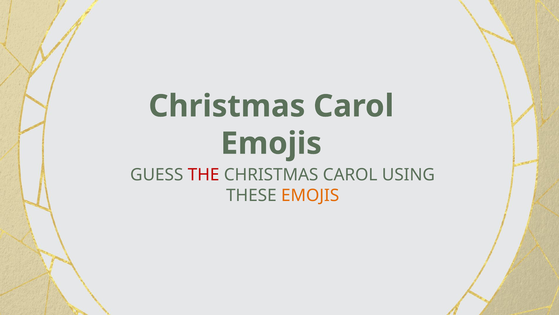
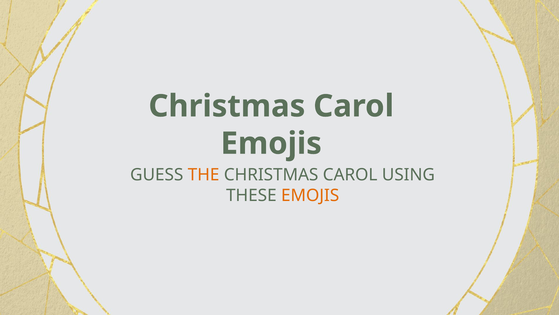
THE colour: red -> orange
